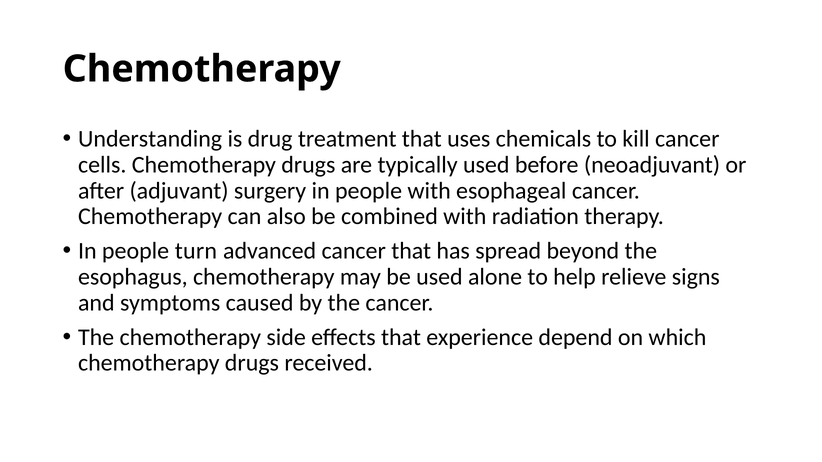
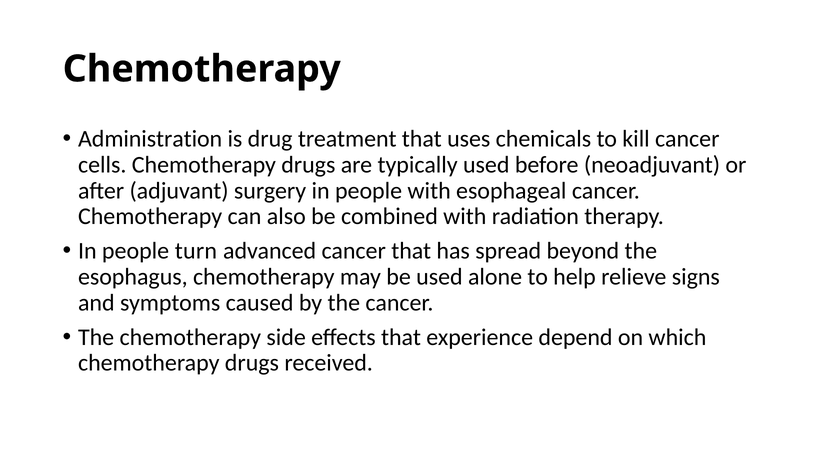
Understanding: Understanding -> Administration
